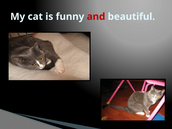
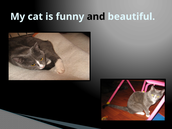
and colour: red -> black
